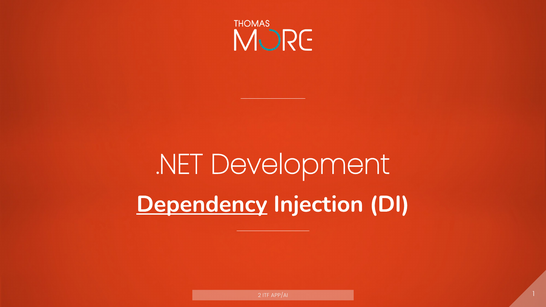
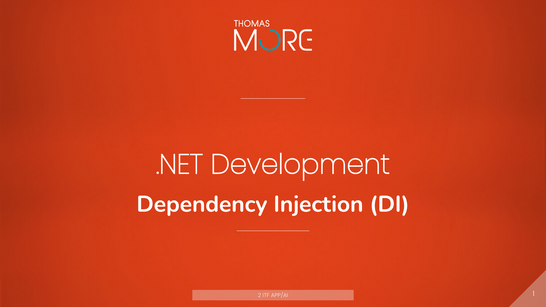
Dependency underline: present -> none
